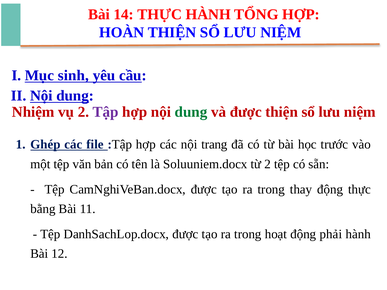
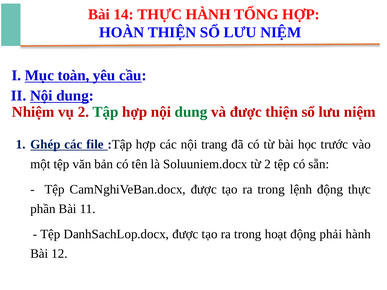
sinh: sinh -> toàn
Tập colour: purple -> green
thay: thay -> lệnh
bằng: bằng -> phần
